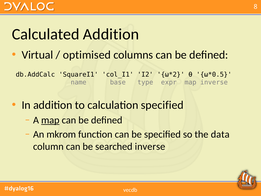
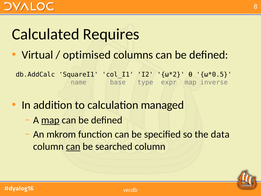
Calculated Addition: Addition -> Requires
calculation specified: specified -> managed
can at (73, 146) underline: none -> present
searched inverse: inverse -> column
